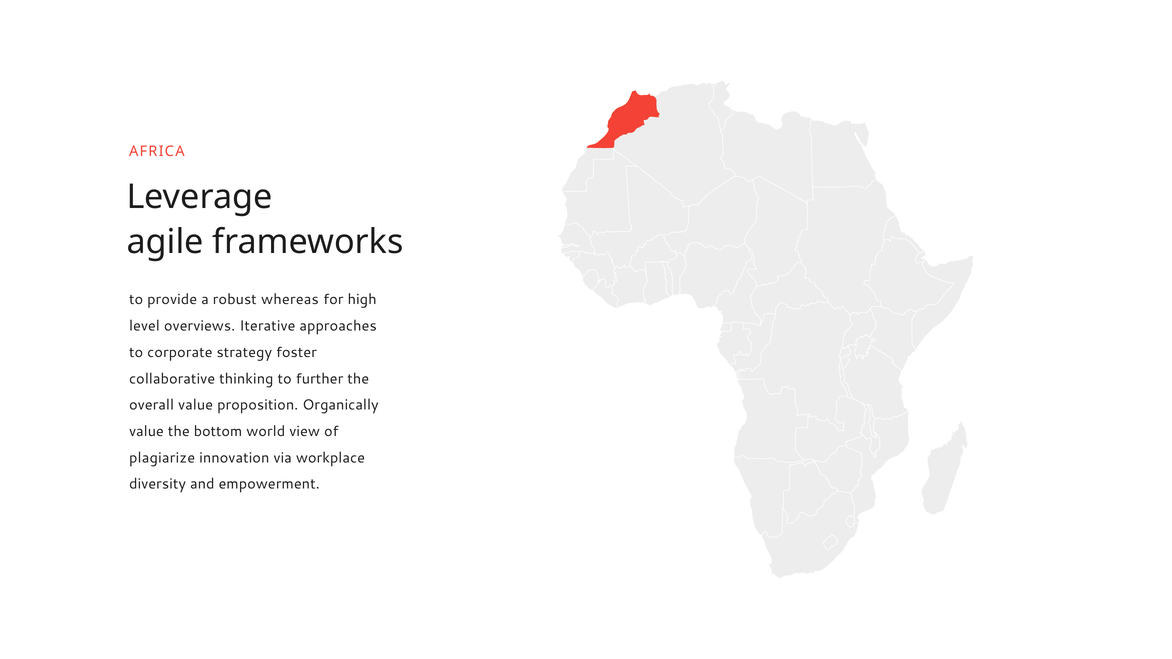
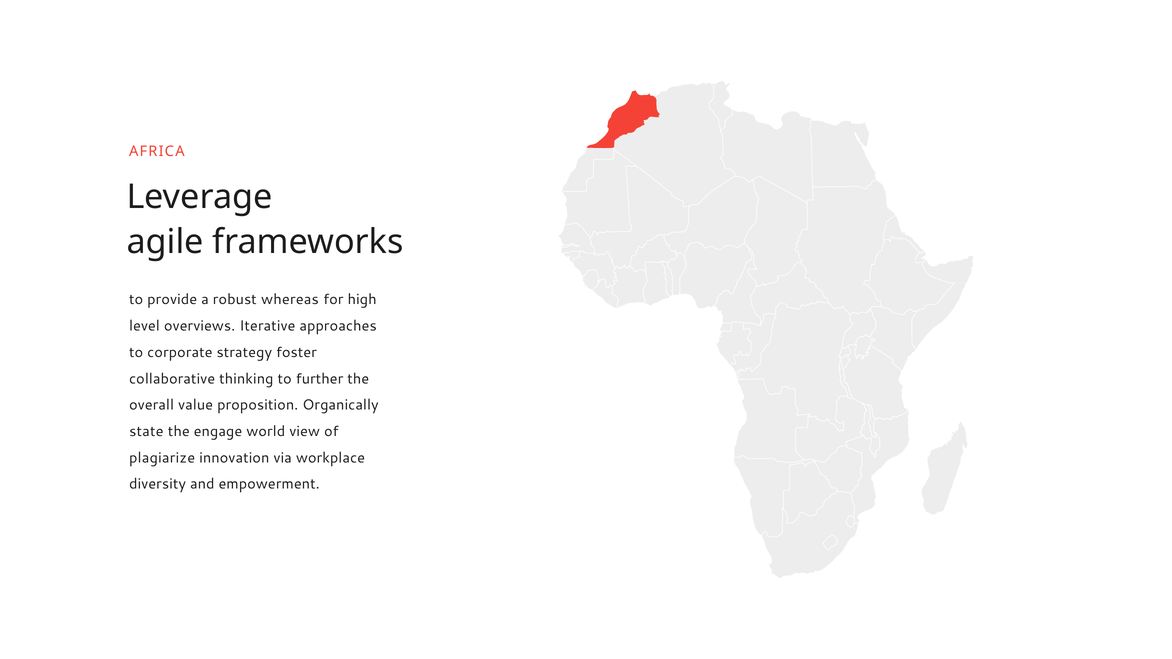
value at (146, 432): value -> state
bottom: bottom -> engage
